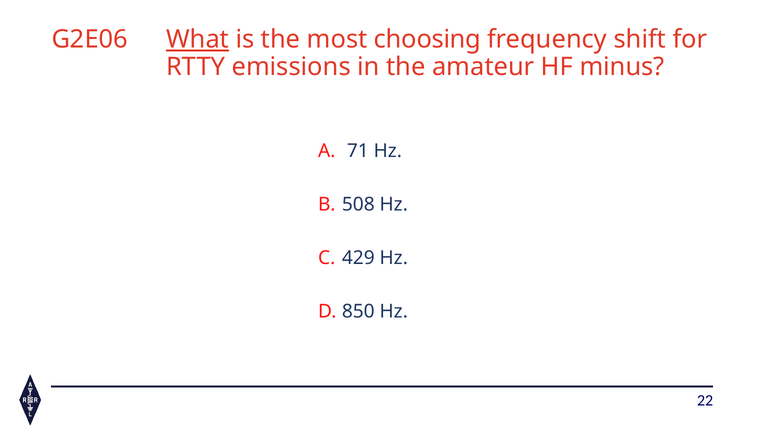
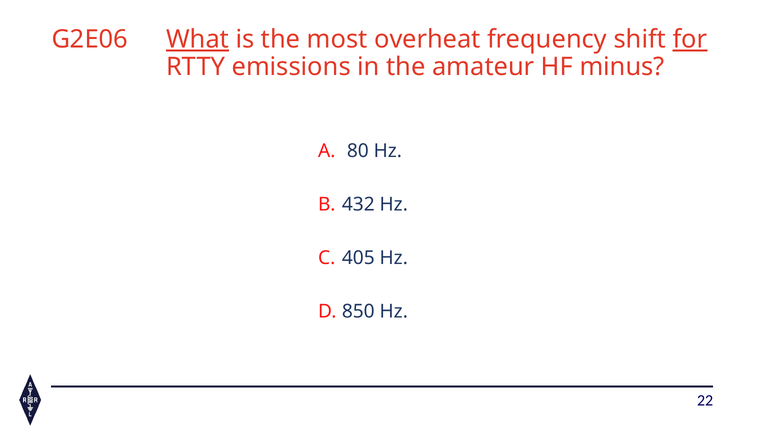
choosing: choosing -> overheat
for underline: none -> present
71: 71 -> 80
508: 508 -> 432
429: 429 -> 405
